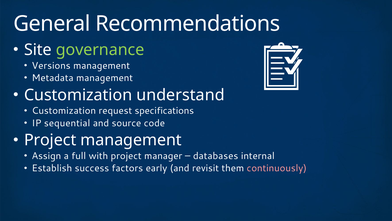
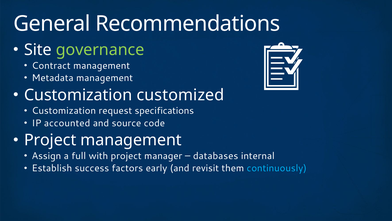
Versions: Versions -> Contract
understand: understand -> customized
sequential: sequential -> accounted
continuously colour: pink -> light blue
